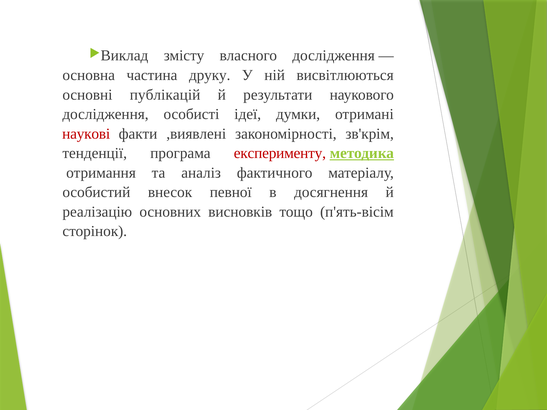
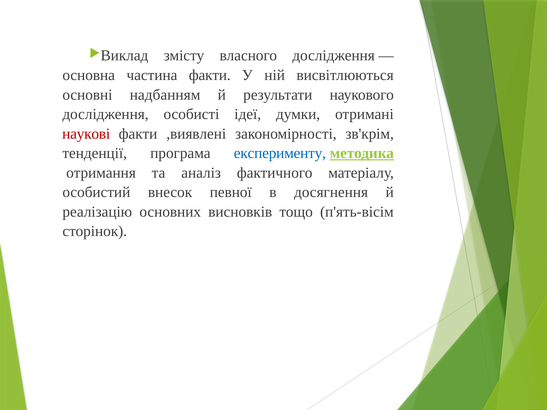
частина друку: друку -> факти
публікацій: публікацій -> надбанням
експерименту colour: red -> blue
